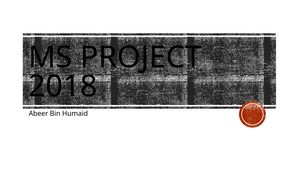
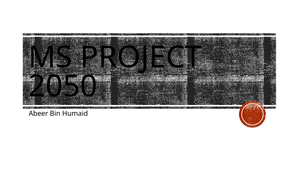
2018: 2018 -> 2050
